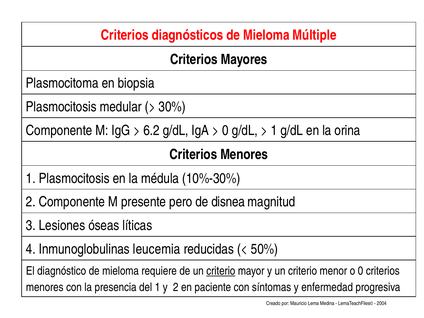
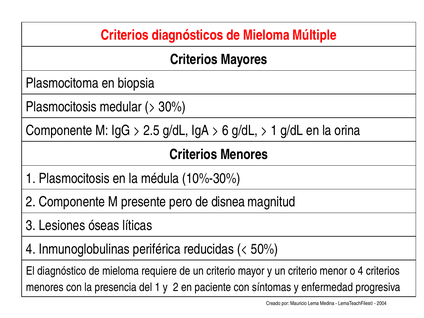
6.2: 6.2 -> 2.5
0 at (225, 131): 0 -> 6
leucemia: leucemia -> periférica
criterio at (221, 271) underline: present -> none
o 0: 0 -> 4
